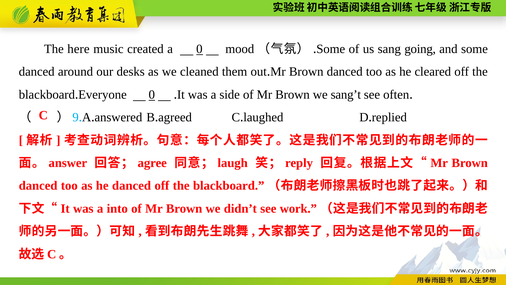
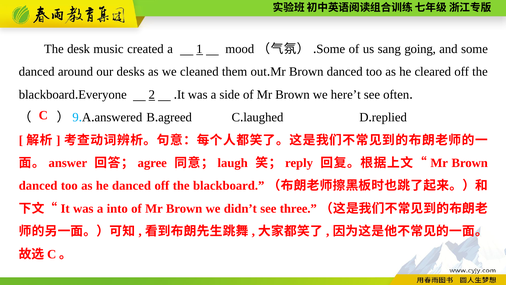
here: here -> desk
a 0: 0 -> 1
0 at (152, 94): 0 -> 2
sang’t: sang’t -> here’t
work: work -> three
